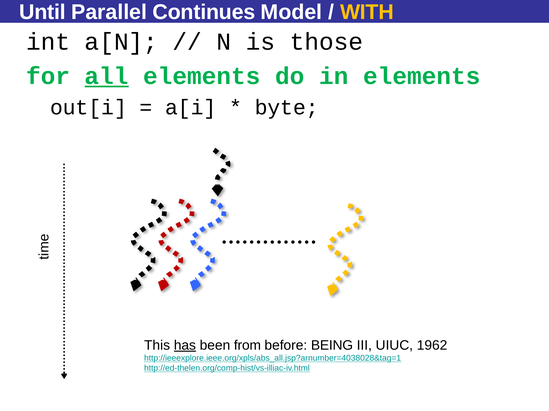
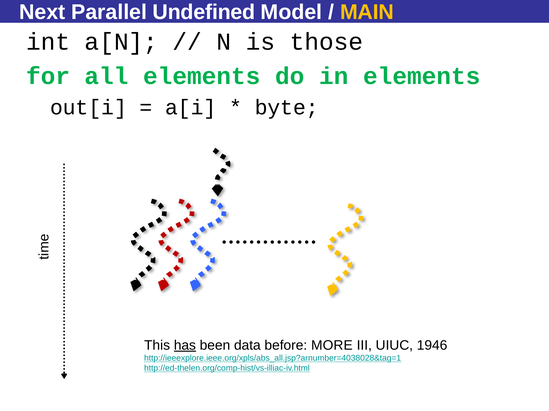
Until: Until -> Next
Continues: Continues -> Undefined
WITH: WITH -> MAIN
all underline: present -> none
from: from -> data
BEING: BEING -> MORE
1962: 1962 -> 1946
